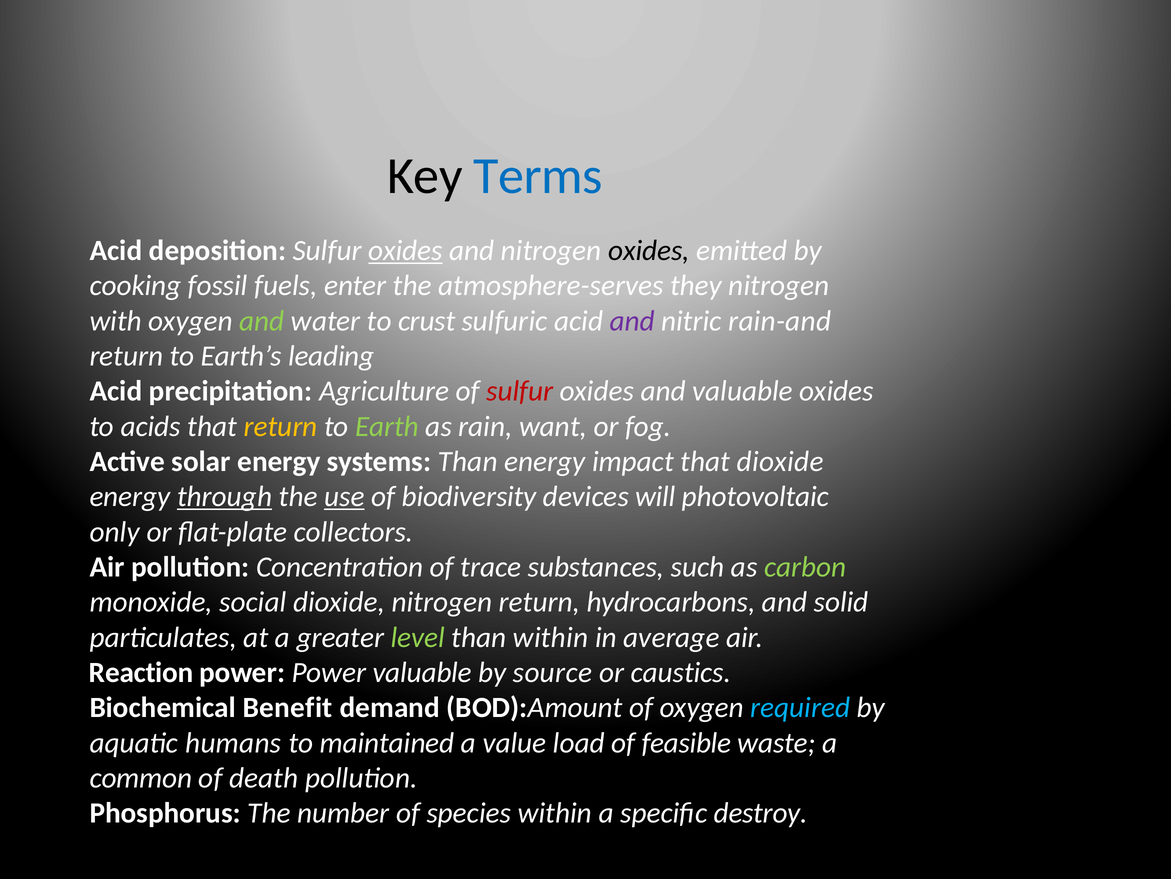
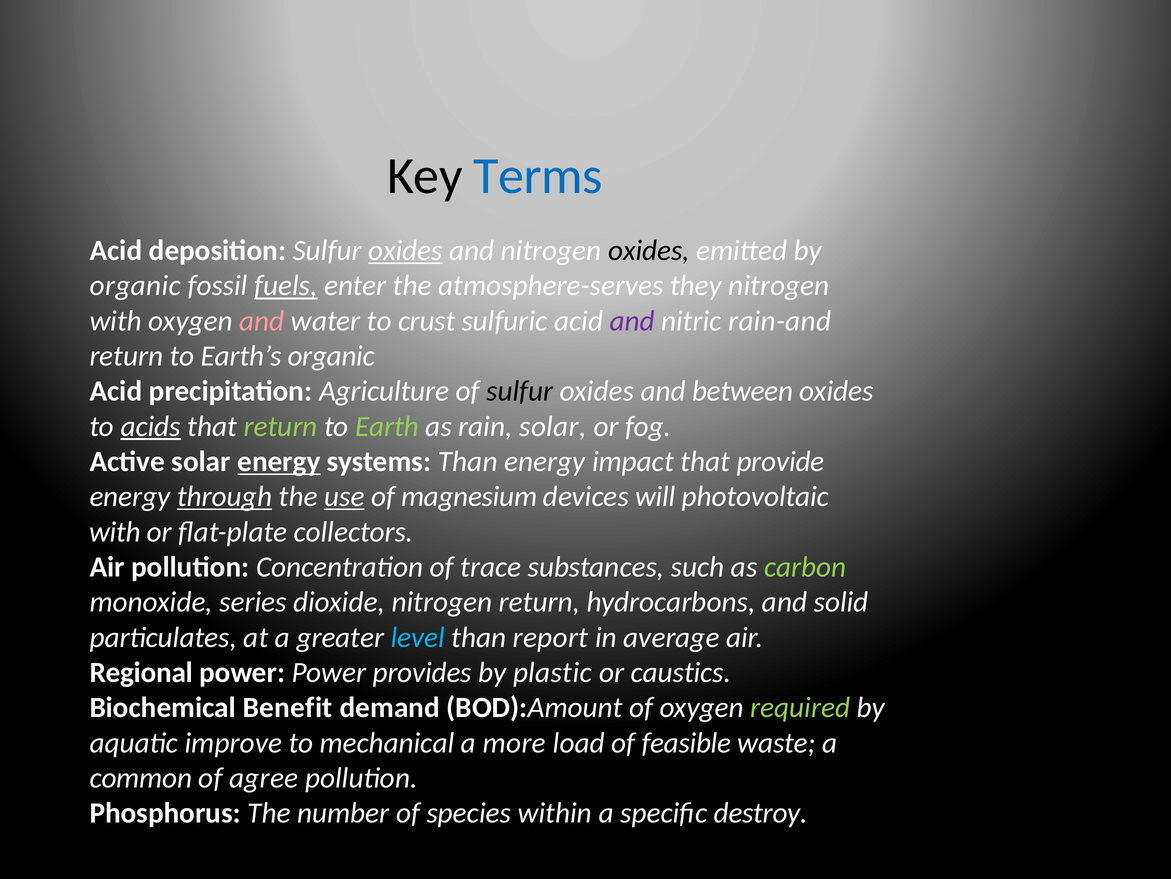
cooking at (135, 286): cooking -> organic
fuels underline: none -> present
and at (262, 321) colour: light green -> pink
Earth’s leading: leading -> organic
sulfur at (520, 391) colour: red -> black
and valuable: valuable -> between
acids underline: none -> present
return at (281, 426) colour: yellow -> light green
rain want: want -> solar
energy at (279, 461) underline: none -> present
that dioxide: dioxide -> provide
biodiversity: biodiversity -> magnesium
only at (115, 531): only -> with
social: social -> series
level colour: light green -> light blue
than within: within -> report
Reaction: Reaction -> Regional
Power valuable: valuable -> provides
source: source -> plastic
required colour: light blue -> light green
humans: humans -> improve
maintained: maintained -> mechanical
value: value -> more
death: death -> agree
